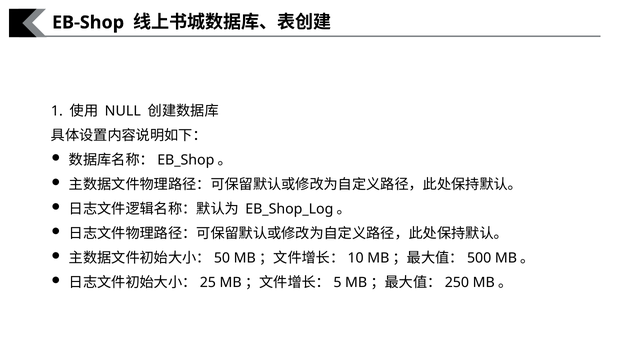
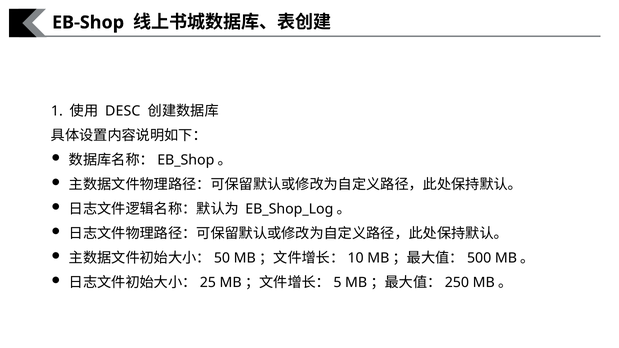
NULL: NULL -> DESC
